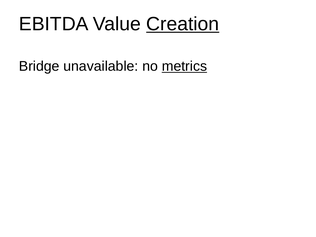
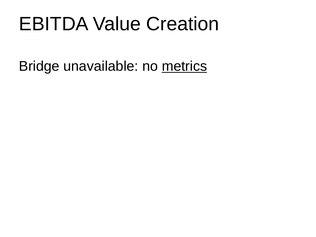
Creation underline: present -> none
